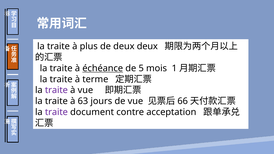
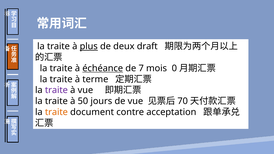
plus underline: none -> present
deux deux: deux -> draft
5: 5 -> 7
1: 1 -> 0
63: 63 -> 50
66: 66 -> 70
traite at (56, 112) colour: purple -> orange
